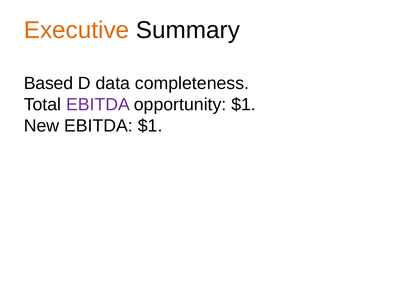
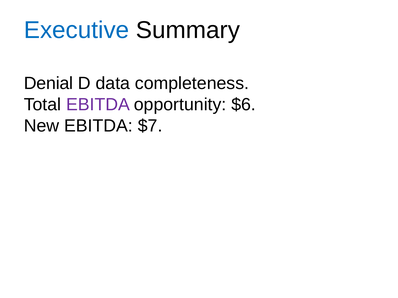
Executive colour: orange -> blue
Based: Based -> Denial
opportunity $1: $1 -> $6
EBITDA $1: $1 -> $7
